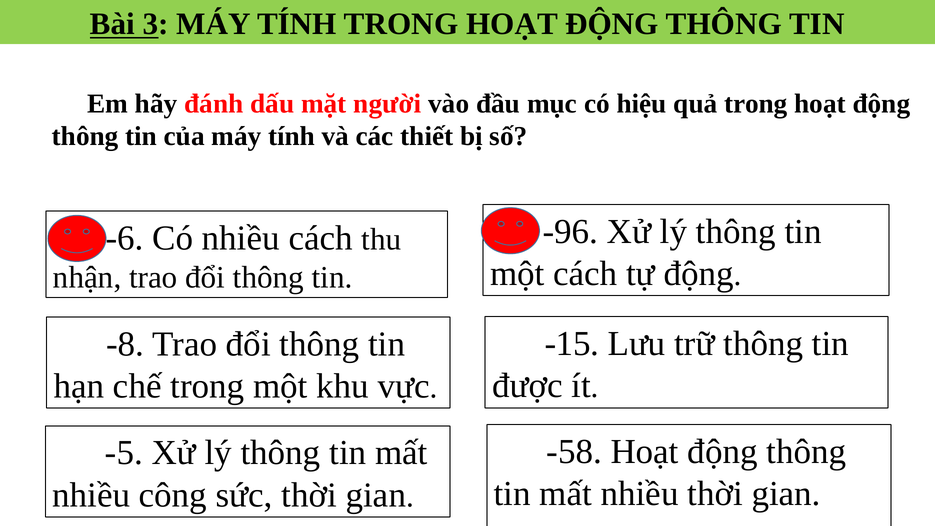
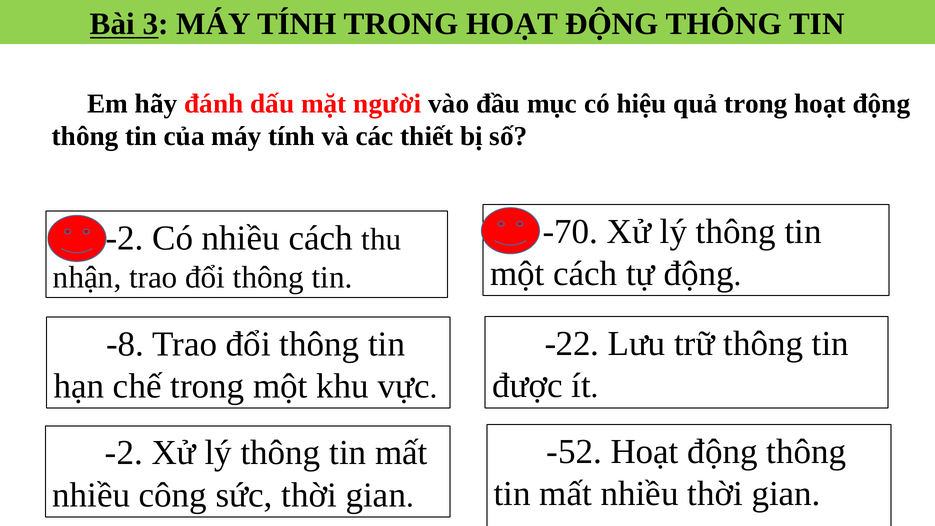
-96: -96 -> -70
-6 at (124, 238): -6 -> -2
-15: -15 -> -22
-58: -58 -> -52
-5 at (124, 453): -5 -> -2
